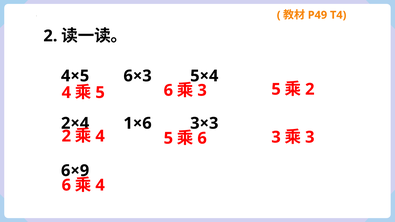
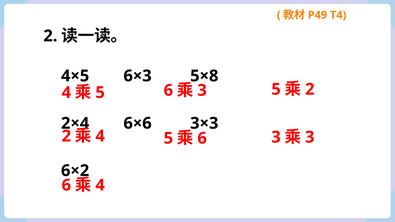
5×4: 5×4 -> 5×8
1×6: 1×6 -> 6×6
6×9: 6×9 -> 6×2
